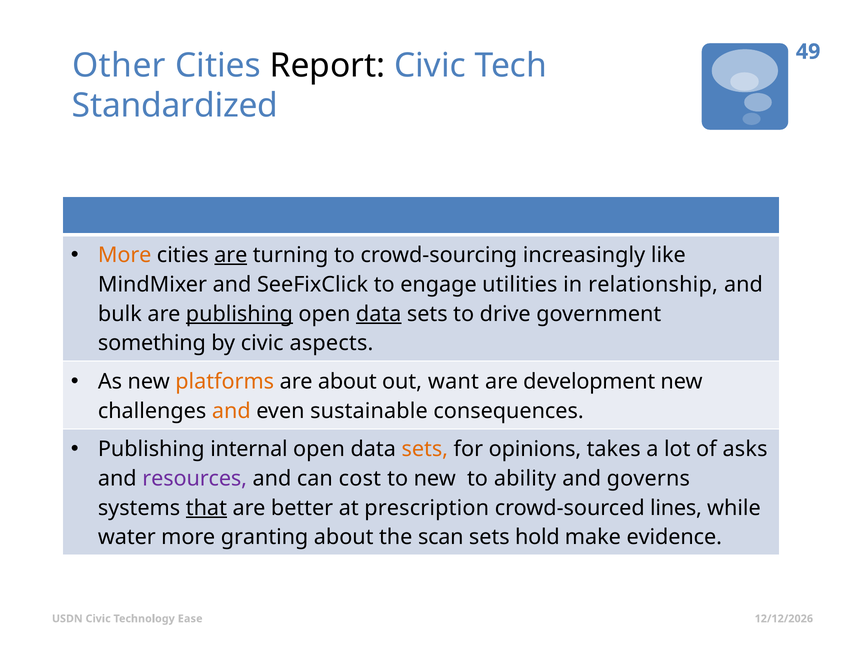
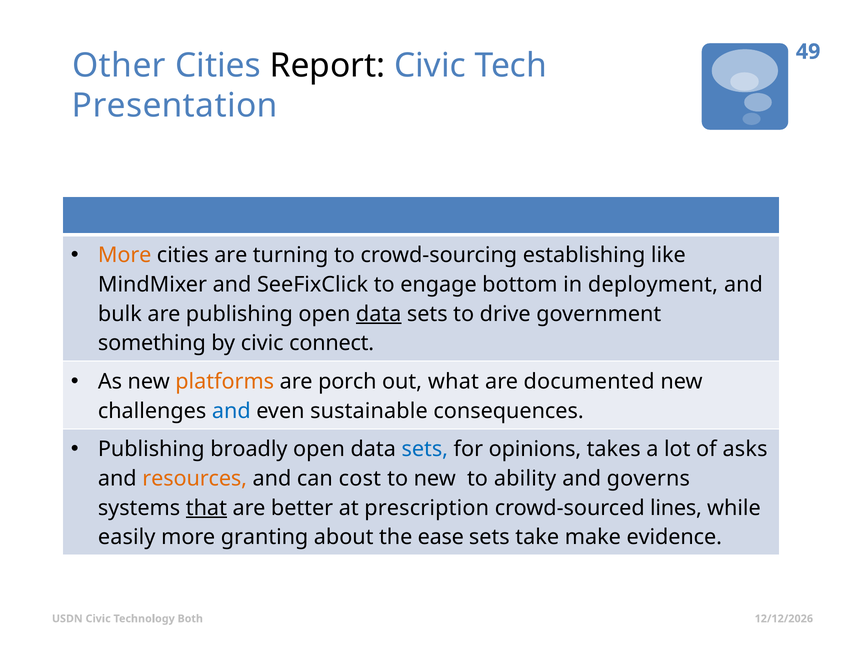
Standardized: Standardized -> Presentation
are at (231, 255) underline: present -> none
increasingly: increasingly -> establishing
utilities: utilities -> bottom
relationship: relationship -> deployment
publishing at (239, 314) underline: present -> none
aspects: aspects -> connect
are about: about -> porch
want: want -> what
development: development -> documented
and at (231, 411) colour: orange -> blue
internal: internal -> broadly
sets at (425, 449) colour: orange -> blue
resources colour: purple -> orange
water: water -> easily
scan: scan -> ease
hold: hold -> take
Ease: Ease -> Both
